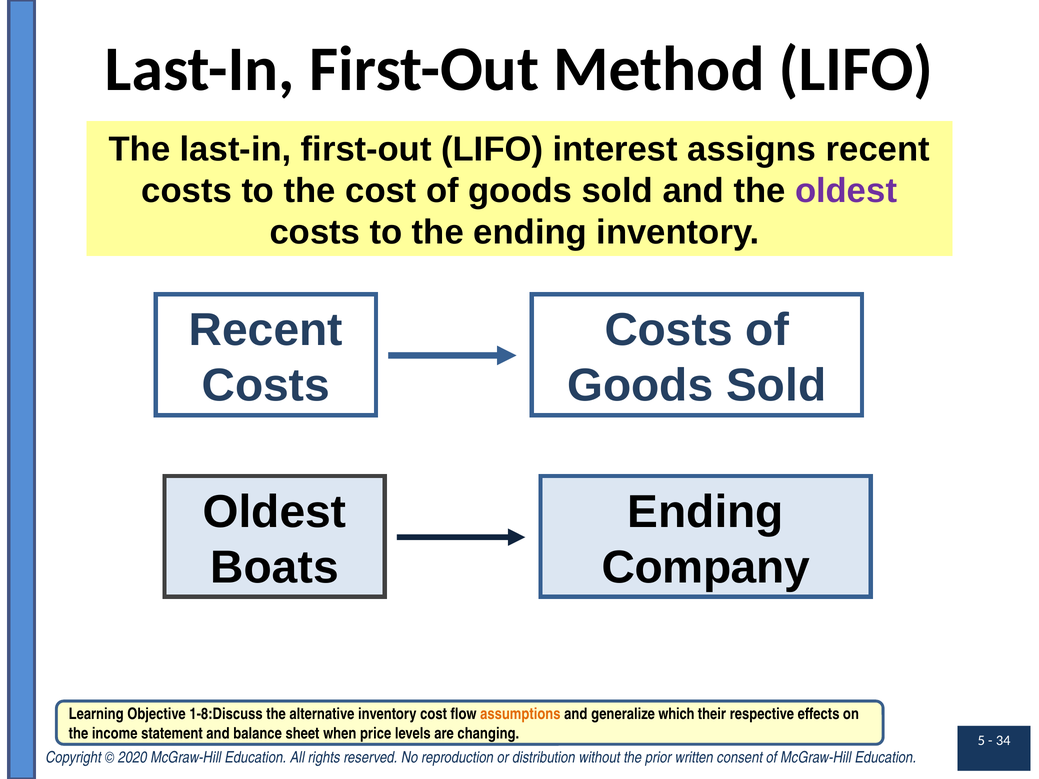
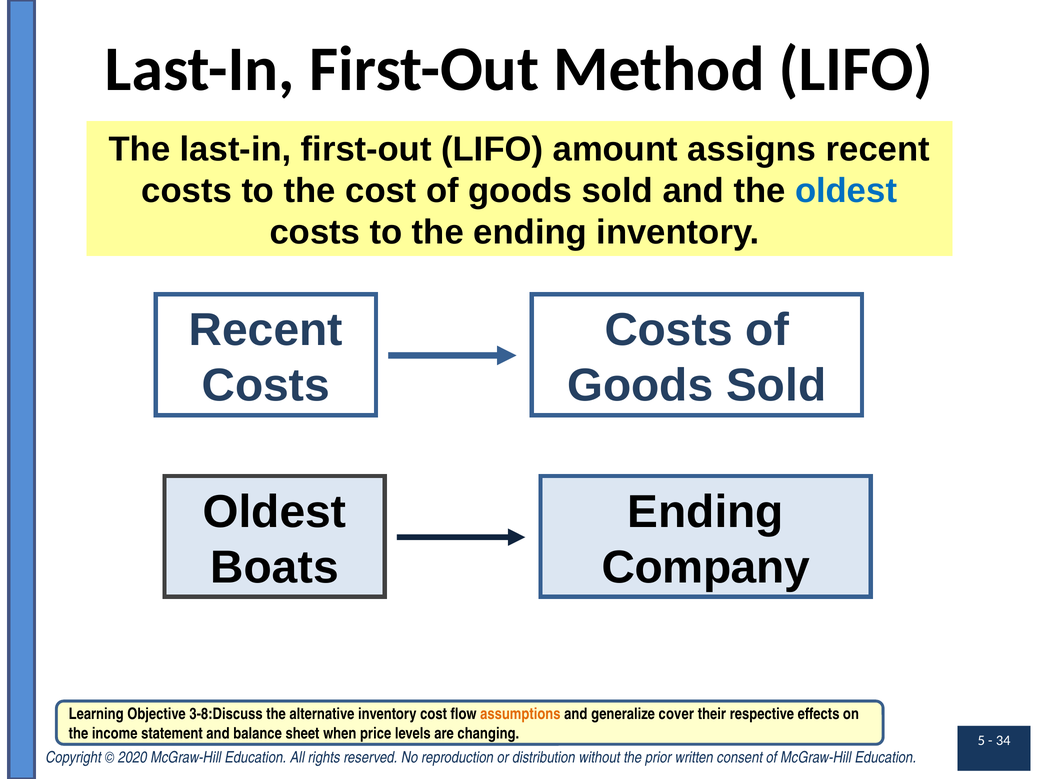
interest: interest -> amount
oldest at (846, 191) colour: purple -> blue
1-8:Discuss: 1-8:Discuss -> 3-8:Discuss
which: which -> cover
